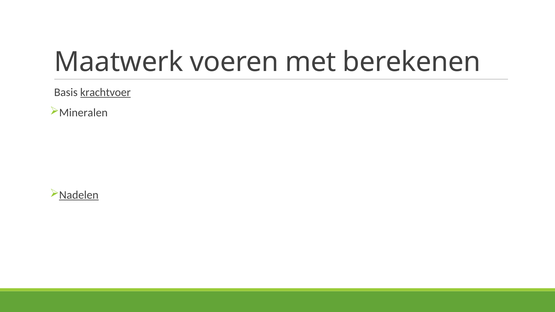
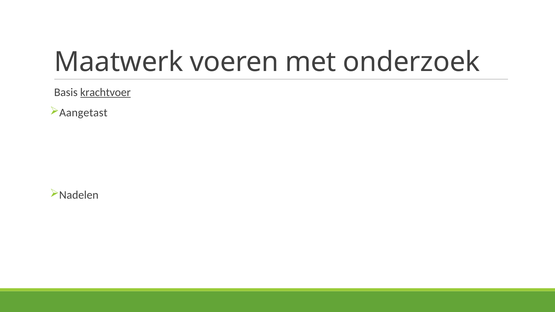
berekenen: berekenen -> onderzoek
Mineralen: Mineralen -> Aangetast
Nadelen underline: present -> none
